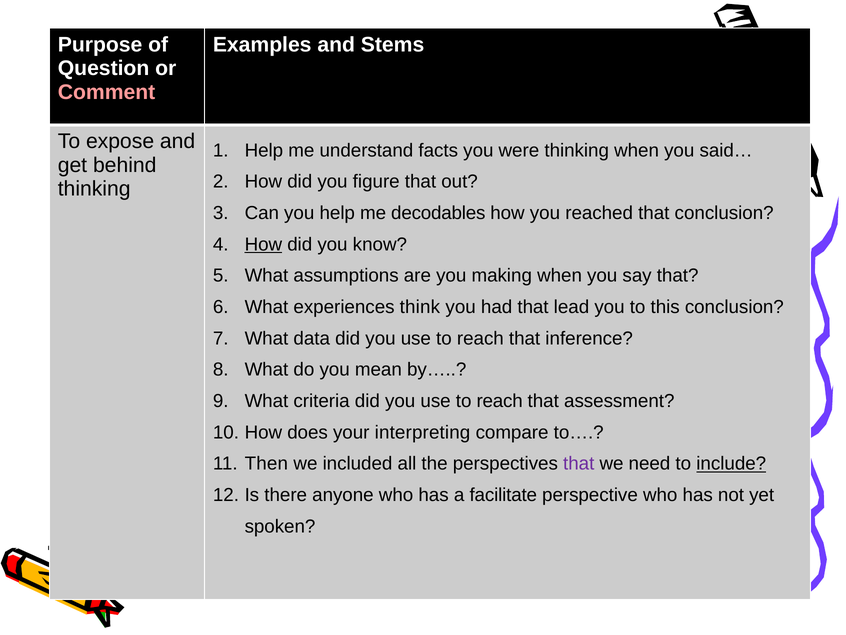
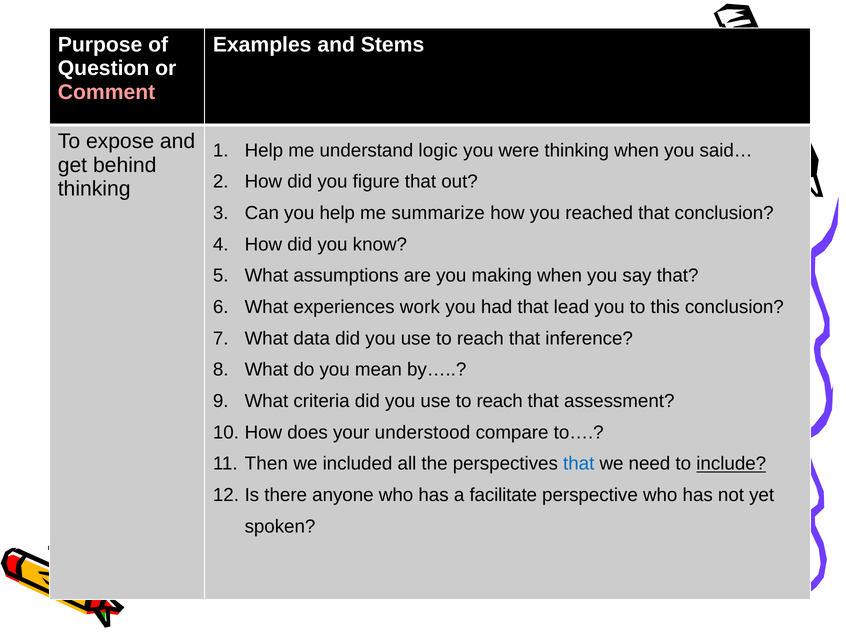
facts: facts -> logic
decodables: decodables -> summarize
How at (263, 244) underline: present -> none
think: think -> work
interpreting: interpreting -> understood
that at (579, 463) colour: purple -> blue
